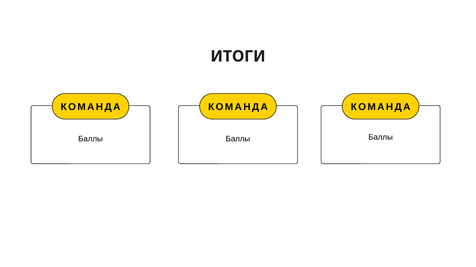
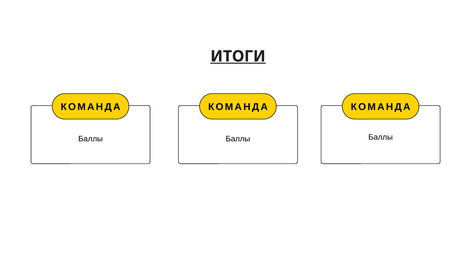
ИТОГИ underline: none -> present
